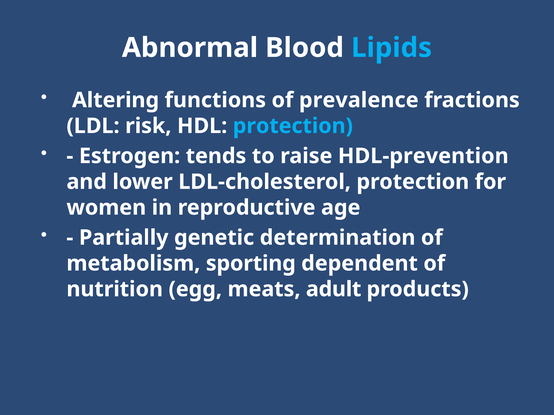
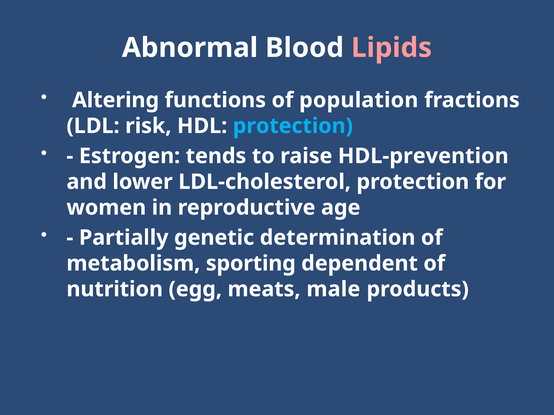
Lipids colour: light blue -> pink
prevalence: prevalence -> population
adult: adult -> male
